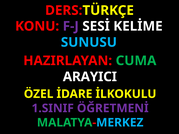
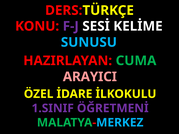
ARAYICI colour: white -> pink
